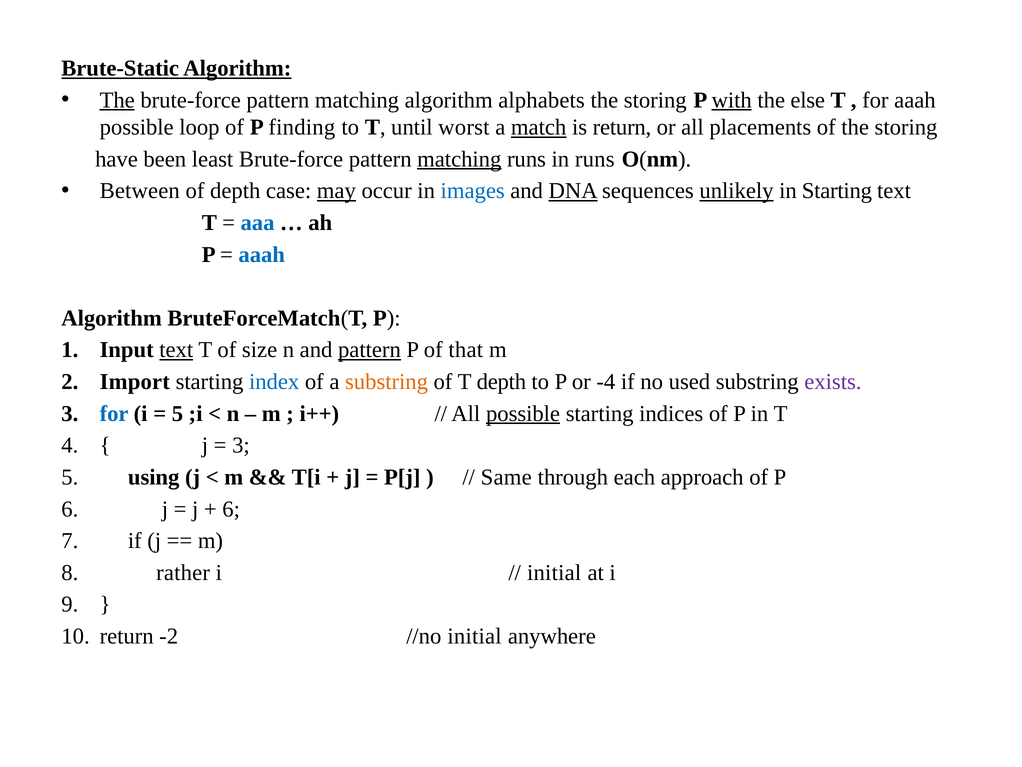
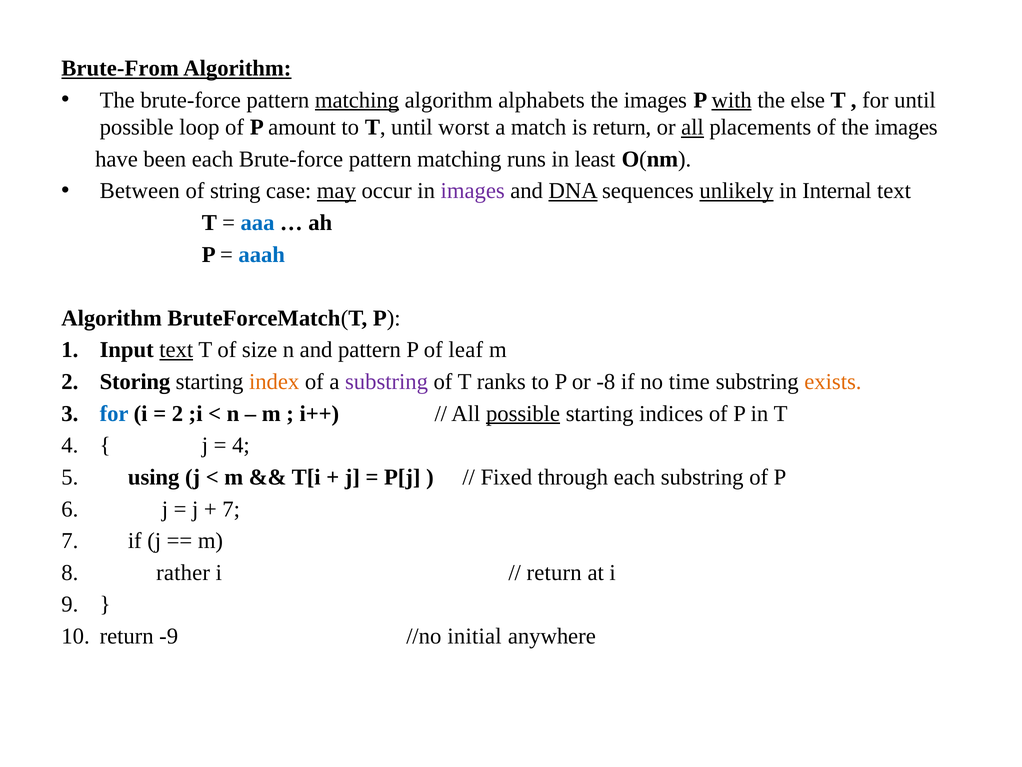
Brute-Static: Brute-Static -> Brute-From
The at (117, 100) underline: present -> none
matching at (357, 100) underline: none -> present
storing at (655, 100): storing -> images
for aaah: aaah -> until
finding: finding -> amount
match underline: present -> none
all at (692, 127) underline: none -> present
of the storing: storing -> images
been least: least -> each
matching at (459, 159) underline: present -> none
in runs: runs -> least
of depth: depth -> string
images at (473, 191) colour: blue -> purple
in Starting: Starting -> Internal
pattern at (369, 350) underline: present -> none
that: that -> leaf
Import: Import -> Storing
index colour: blue -> orange
substring at (387, 382) colour: orange -> purple
T depth: depth -> ranks
-4: -4 -> -8
used: used -> time
exists colour: purple -> orange
5 at (177, 413): 5 -> 2
3 at (241, 445): 3 -> 4
Same: Same -> Fixed
each approach: approach -> substring
6 at (231, 509): 6 -> 7
initial at (554, 572): initial -> return
-2: -2 -> -9
